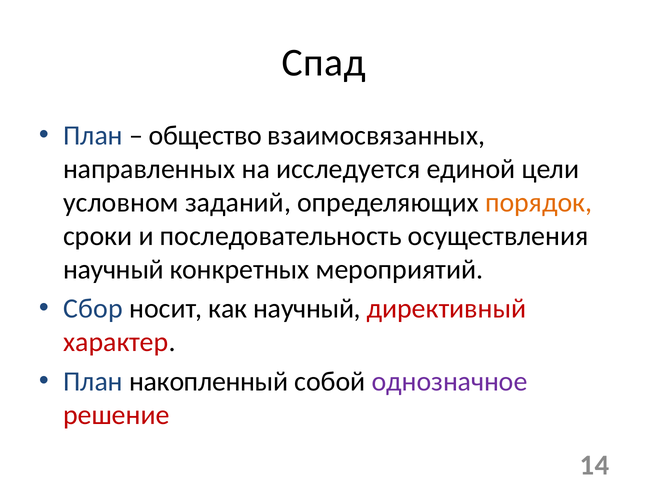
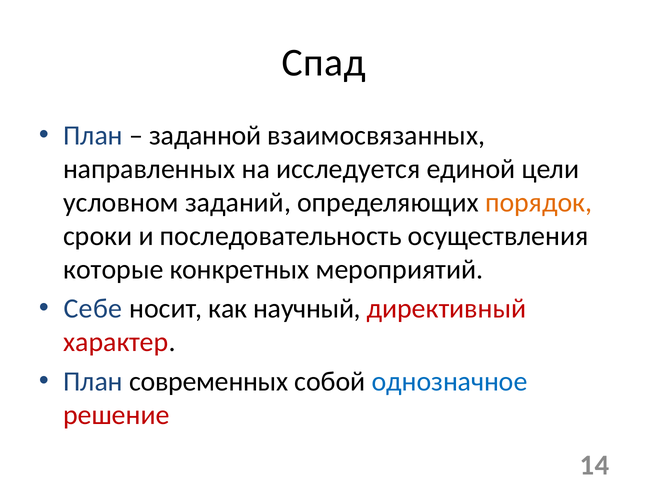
общество: общество -> заданной
научный at (113, 269): научный -> которые
Сбор: Сбор -> Себе
накопленный: накопленный -> современных
однозначное colour: purple -> blue
